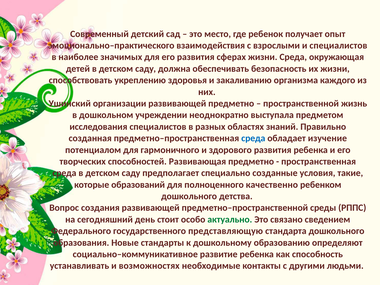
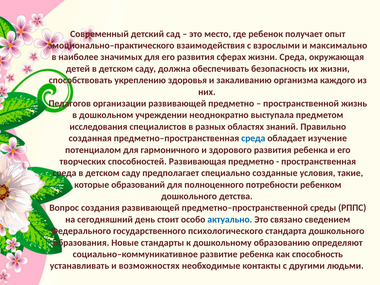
и специалистов: специалистов -> максимально
Ушинский: Ушинский -> Педагогов
качественно: качественно -> потребности
актуально colour: green -> blue
представляющую: представляющую -> психологического
